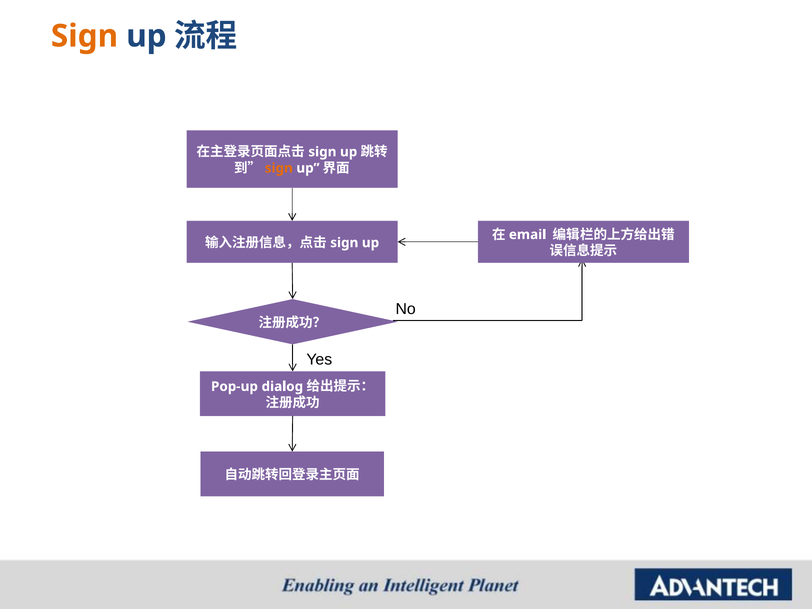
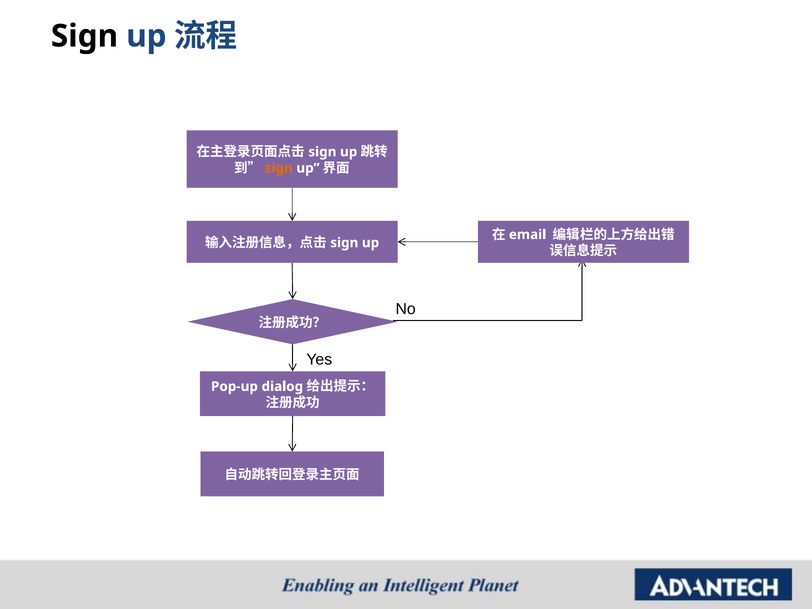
Sign at (84, 36) colour: orange -> black
